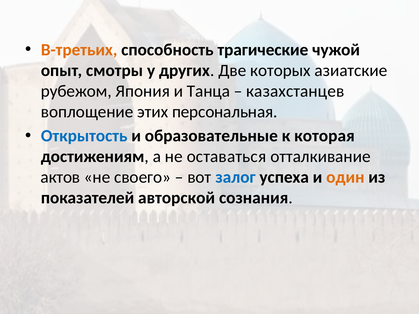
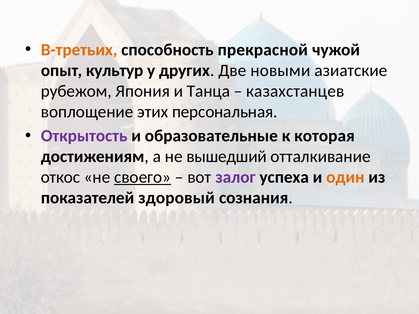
трагические: трагические -> прекрасной
смотры: смотры -> культур
которых: которых -> новыми
Открытость colour: blue -> purple
оставаться: оставаться -> вышедший
актов: актов -> откос
своего underline: none -> present
залог colour: blue -> purple
авторской: авторской -> здоровый
